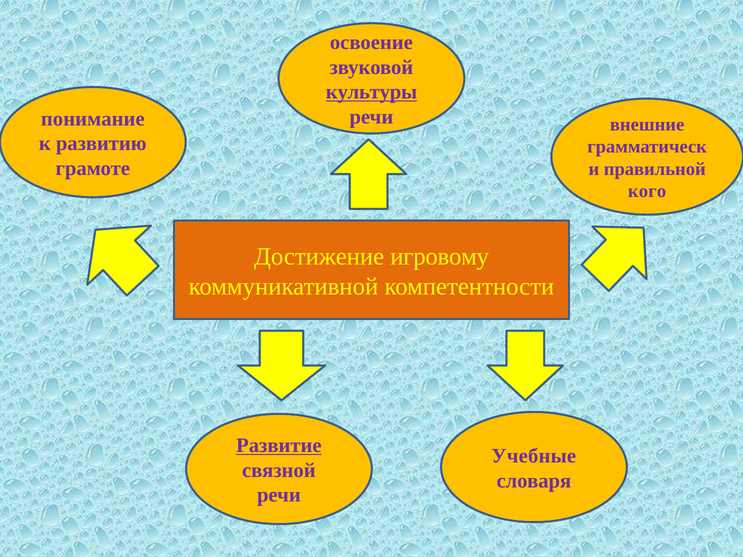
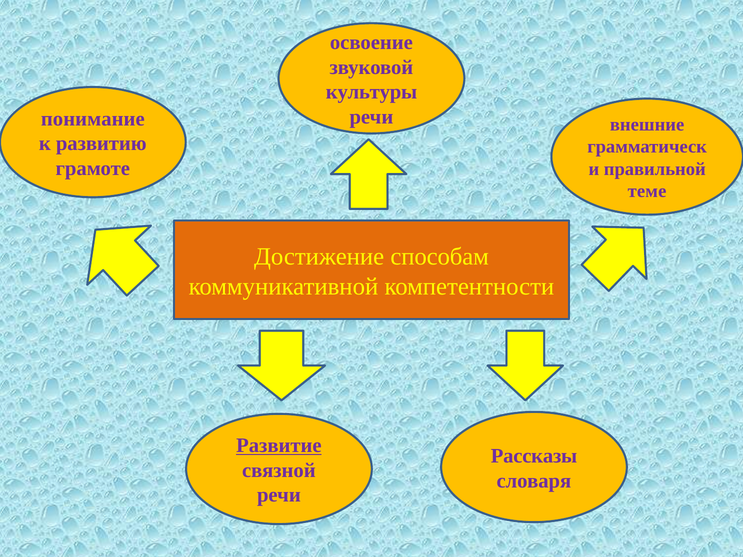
культуры underline: present -> none
кого: кого -> теме
игровому: игровому -> способам
Учебные: Учебные -> Рассказы
